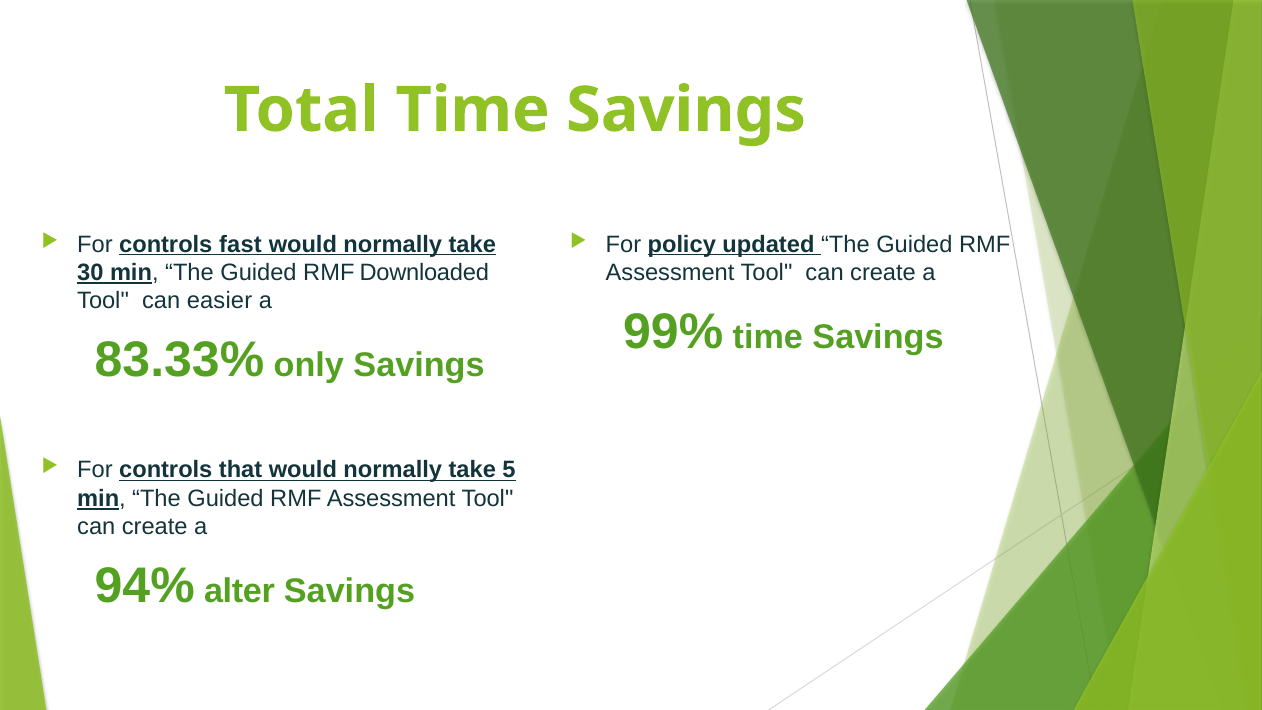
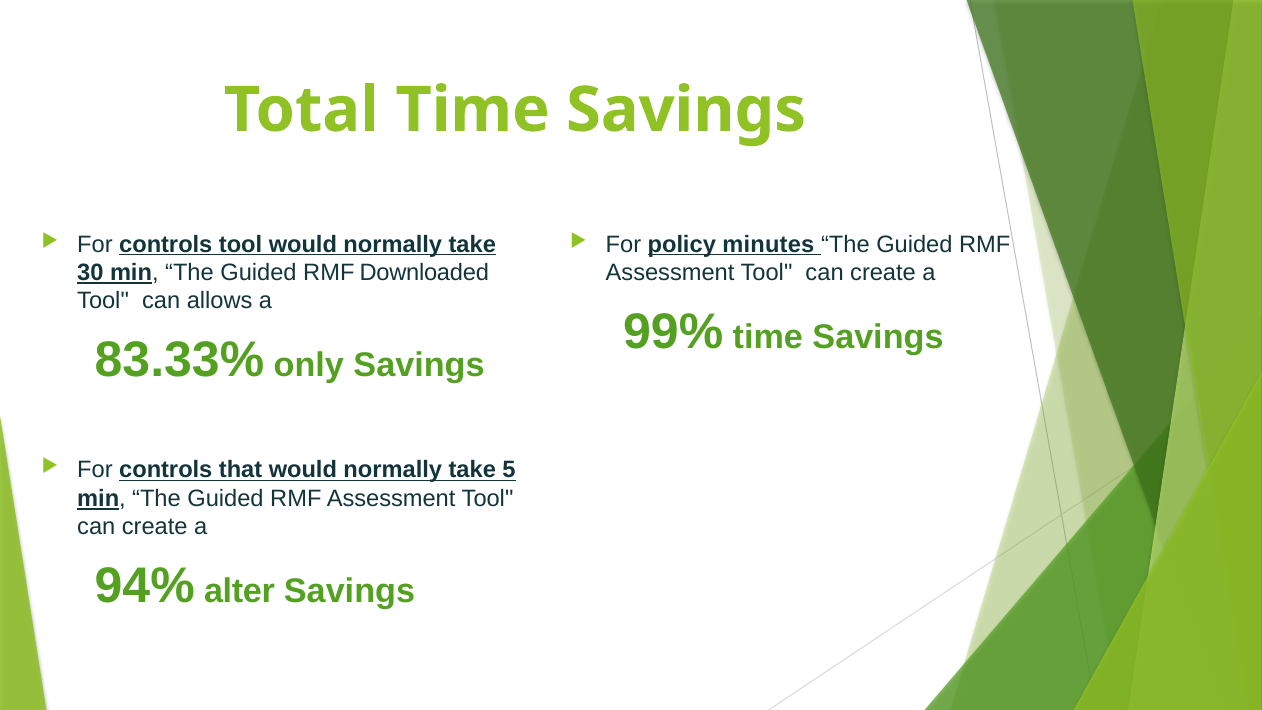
controls fast: fast -> tool
updated: updated -> minutes
easier: easier -> allows
